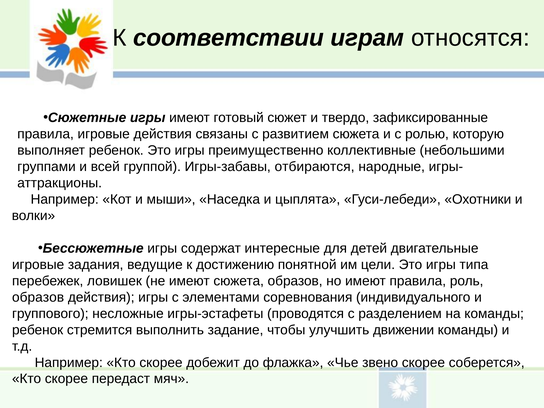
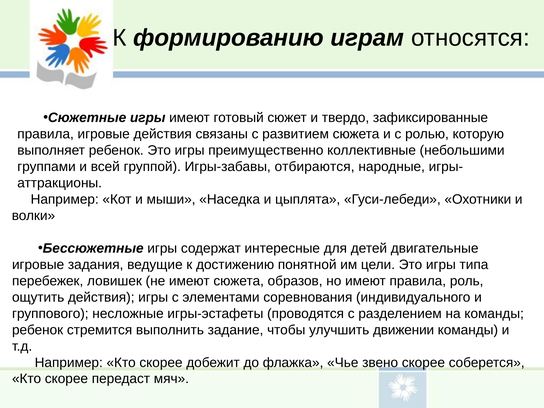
соответствии: соответствии -> формированию
образов at (38, 297): образов -> ощутить
